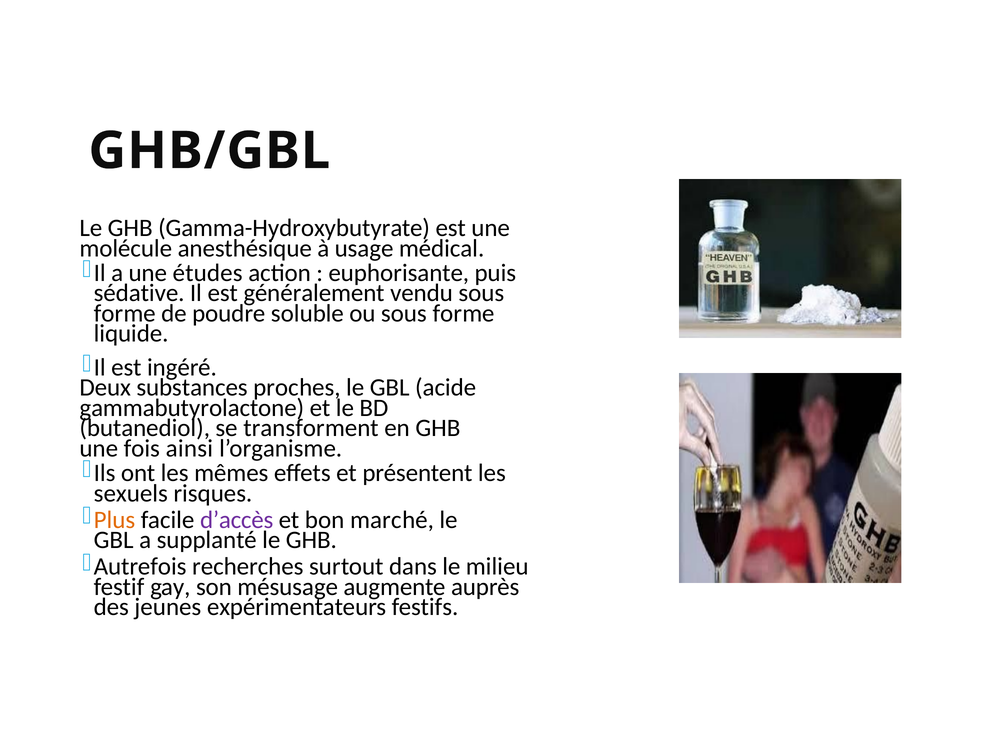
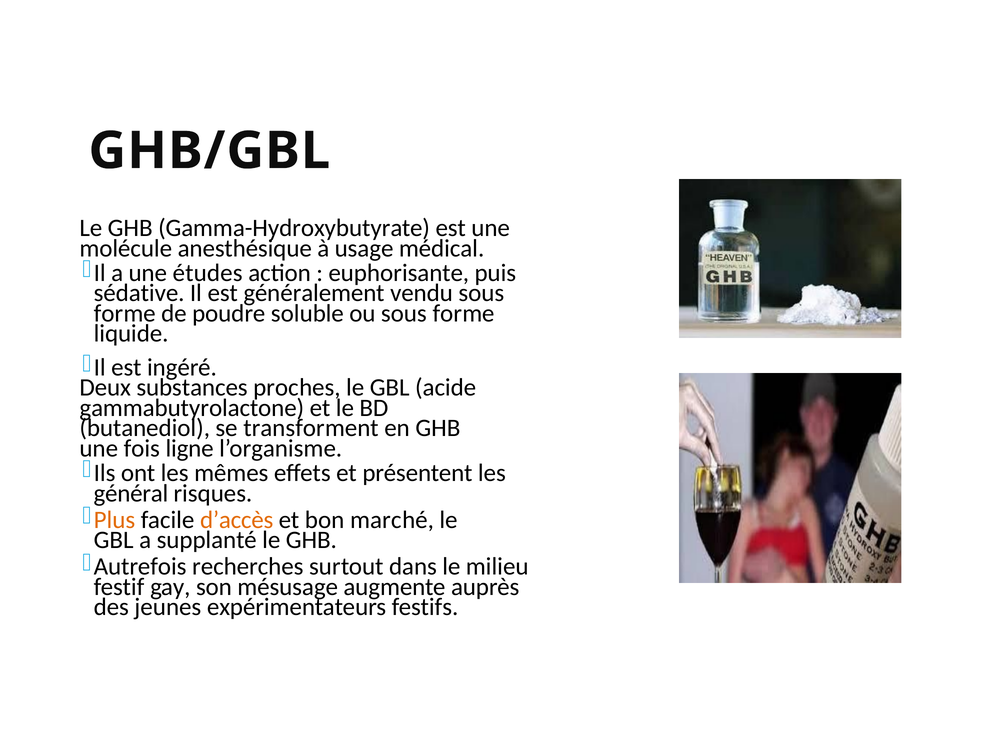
ainsi: ainsi -> ligne
sexuels: sexuels -> général
d’accès colour: purple -> orange
